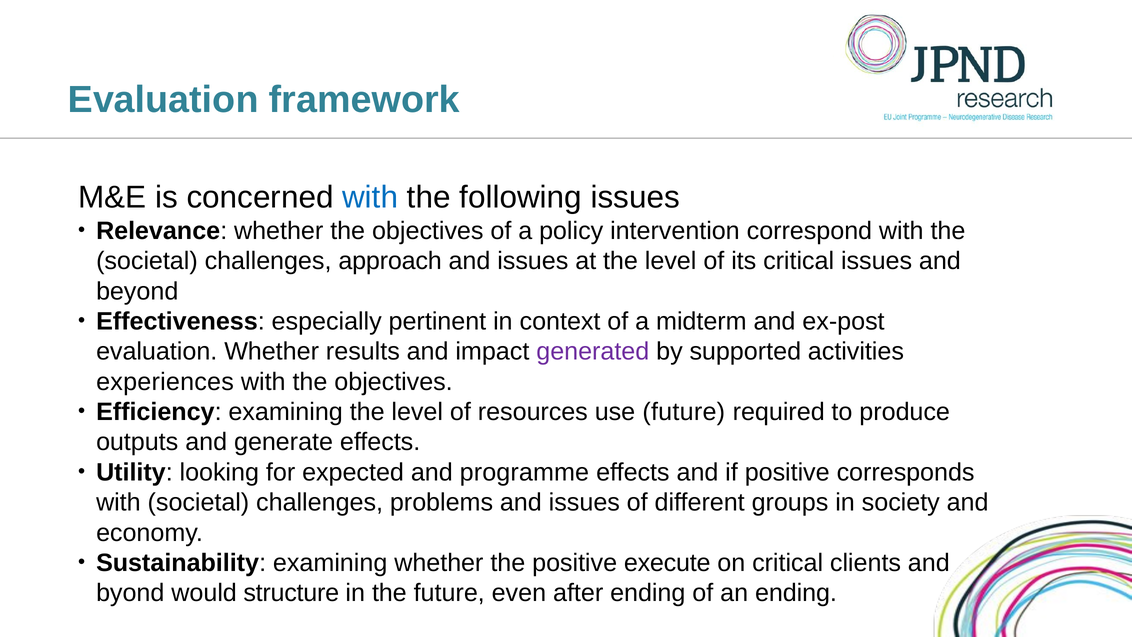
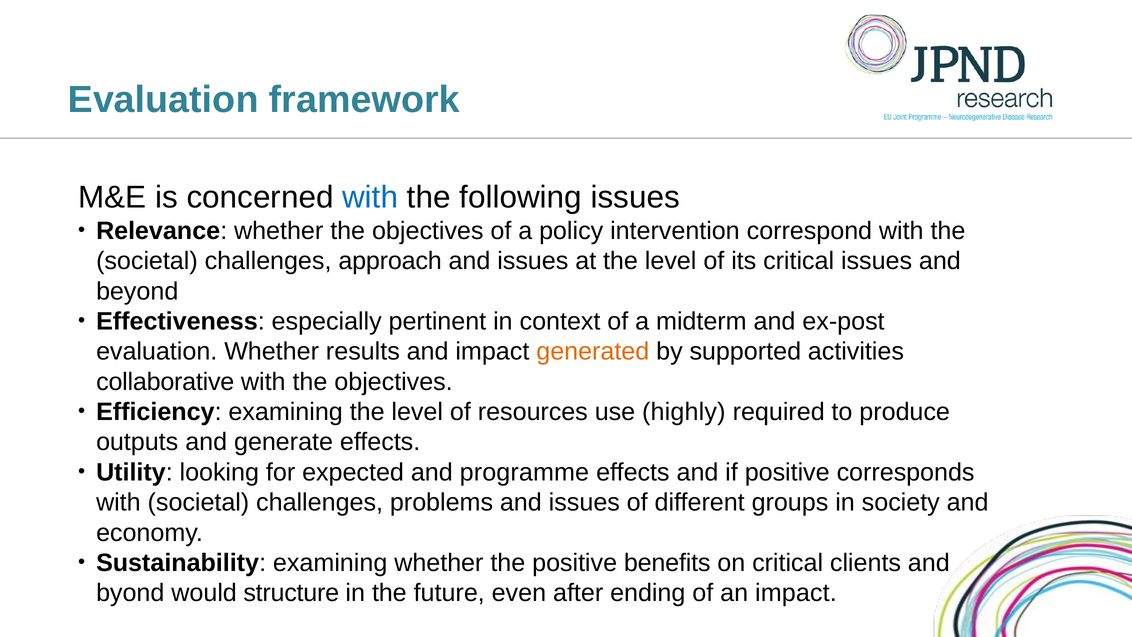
generated colour: purple -> orange
experiences: experiences -> collaborative
use future: future -> highly
execute: execute -> benefits
an ending: ending -> impact
